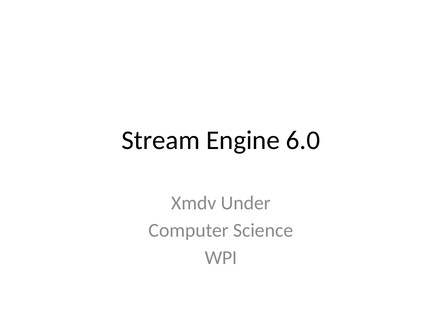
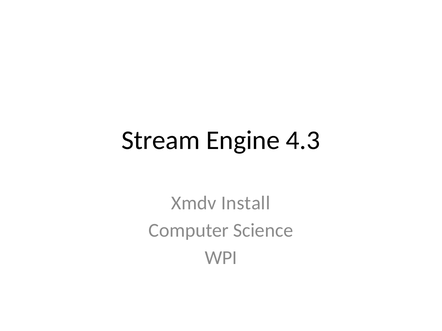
6.0: 6.0 -> 4.3
Under: Under -> Install
